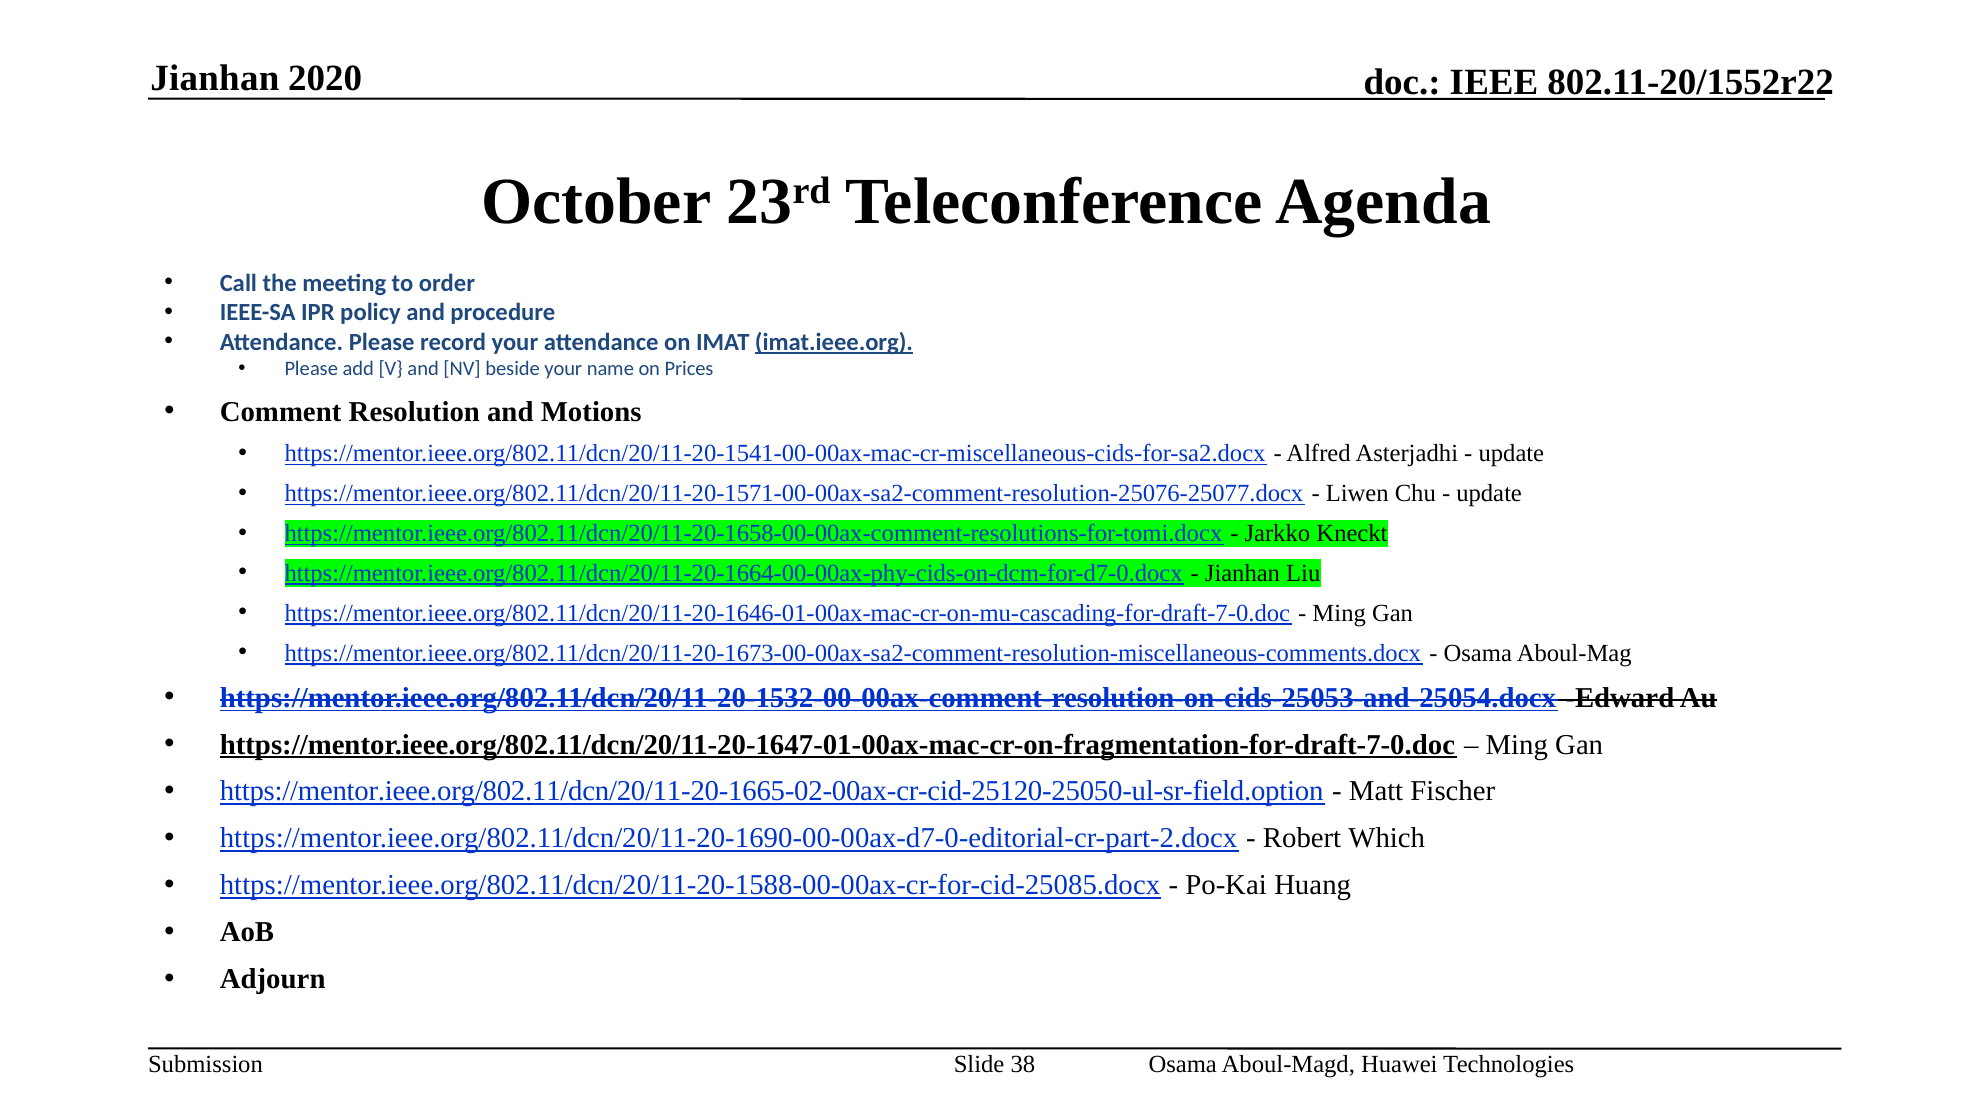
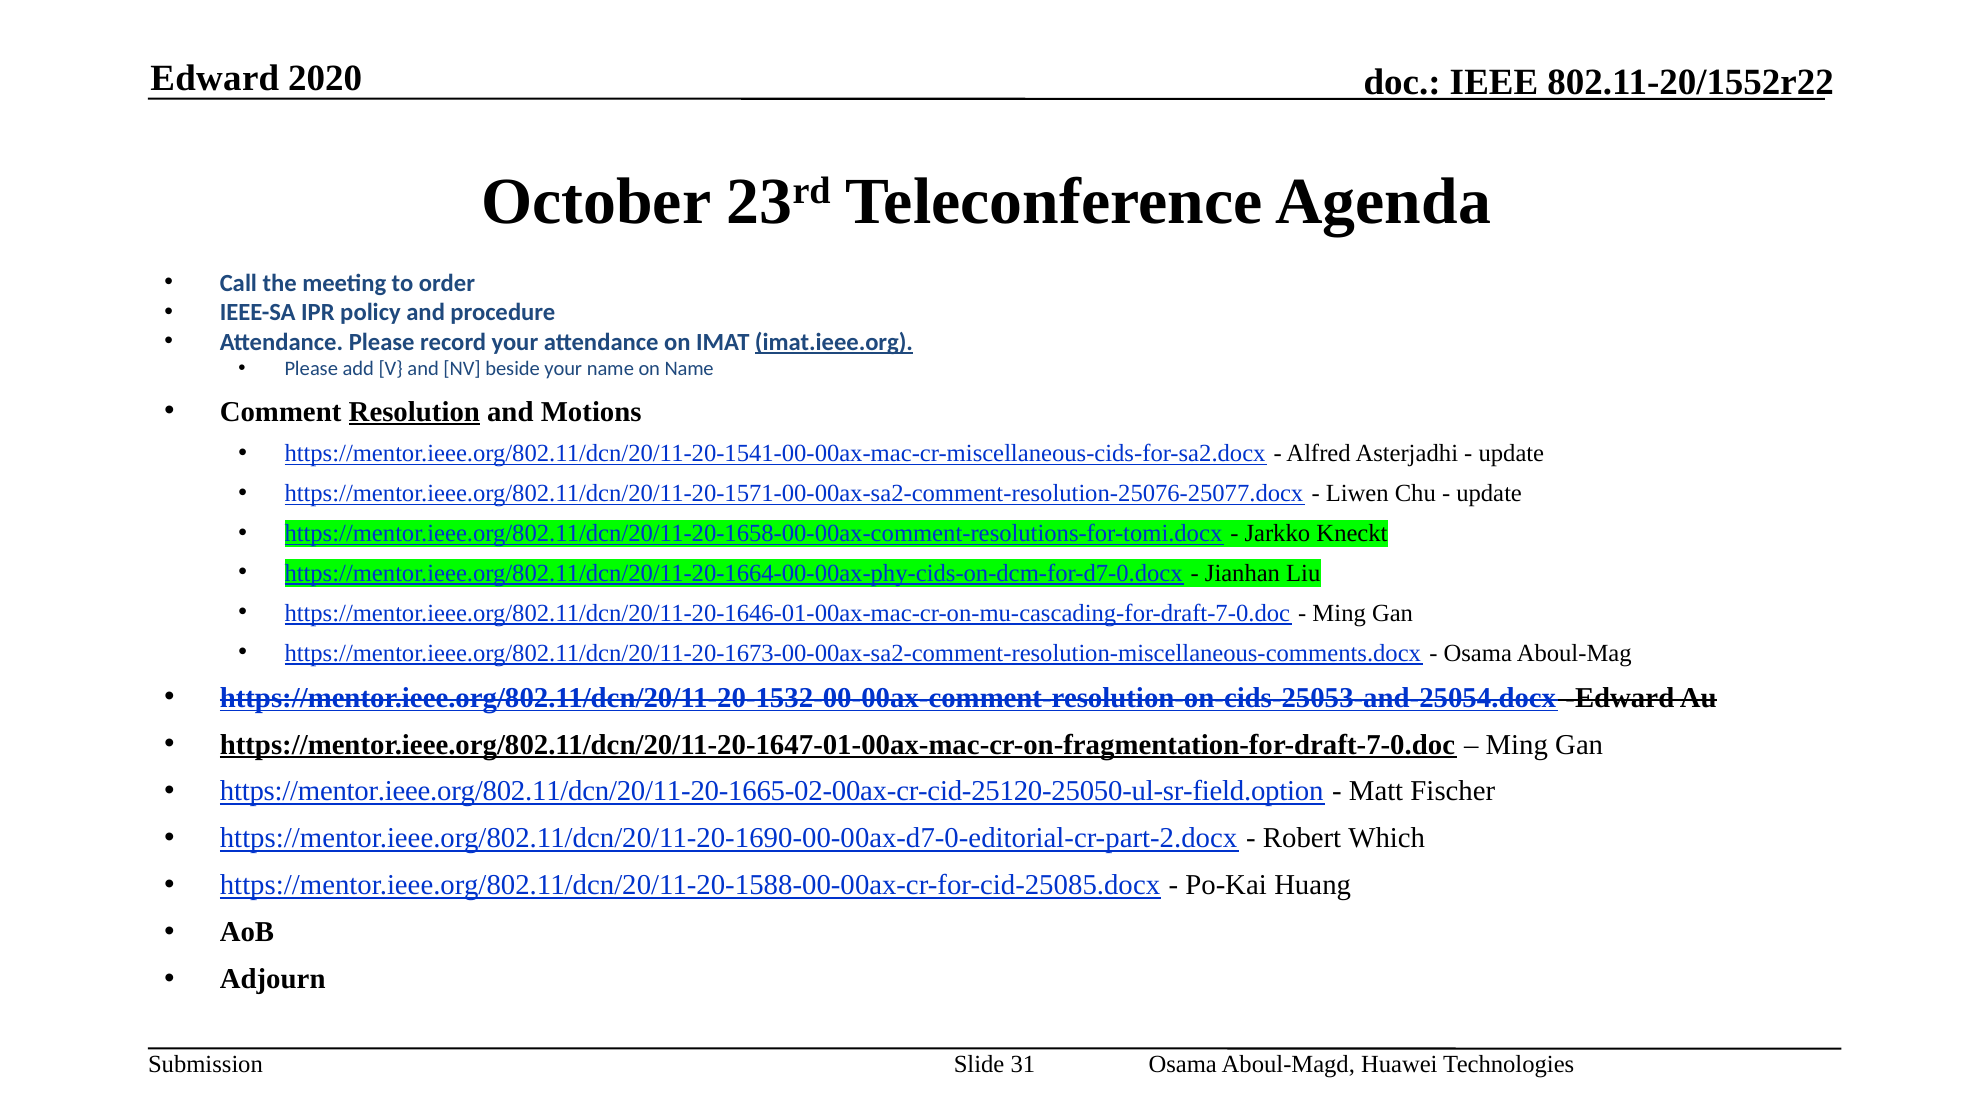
Jianhan at (215, 78): Jianhan -> Edward
on Prices: Prices -> Name
Resolution underline: none -> present
38: 38 -> 31
